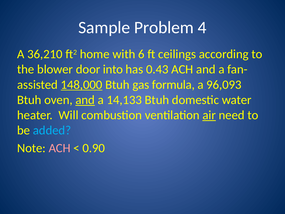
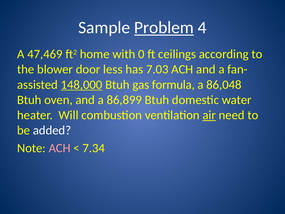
Problem underline: none -> present
36,210: 36,210 -> 47,469
6: 6 -> 0
into: into -> less
0.43: 0.43 -> 7.03
96,093: 96,093 -> 86,048
and at (85, 100) underline: present -> none
14,133: 14,133 -> 86,899
added colour: light blue -> white
0.90: 0.90 -> 7.34
